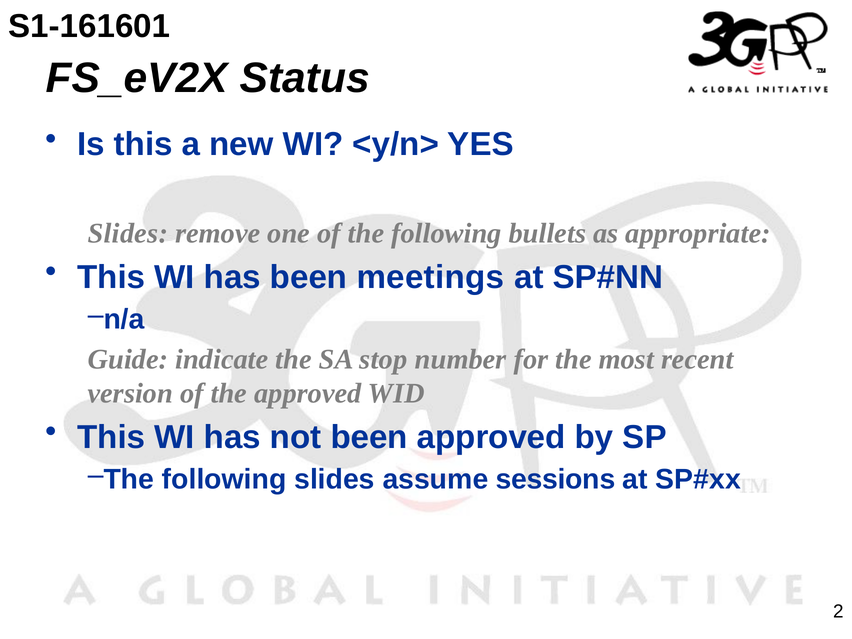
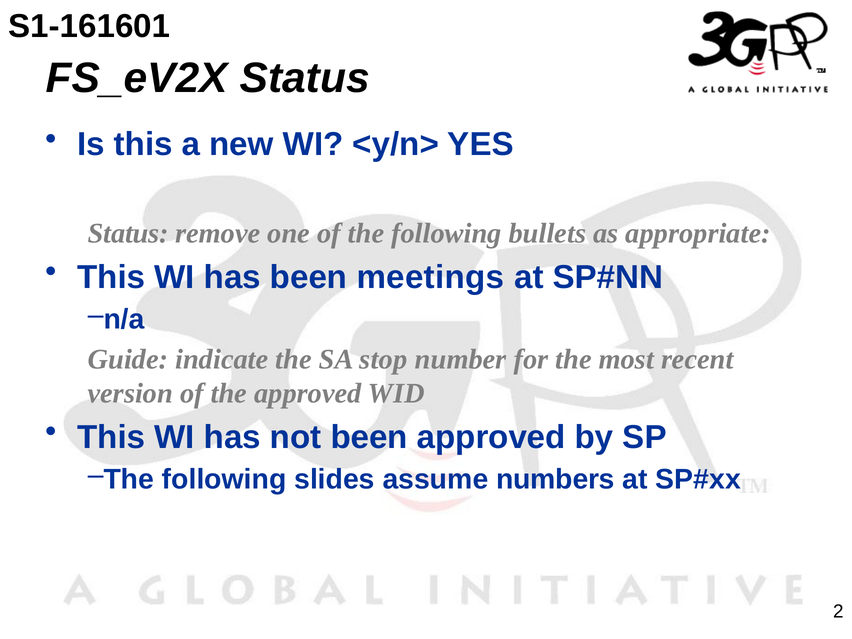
Slides at (128, 233): Slides -> Status
sessions: sessions -> numbers
